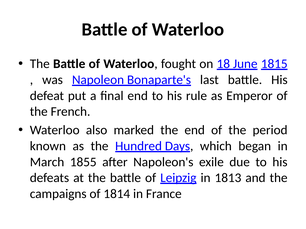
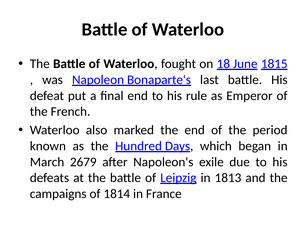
1855: 1855 -> 2679
